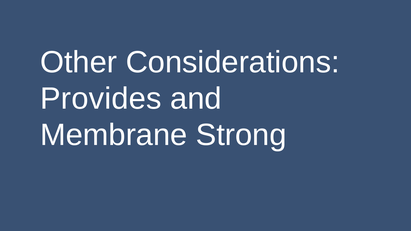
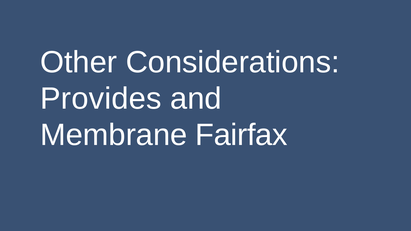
Strong: Strong -> Fairfax
